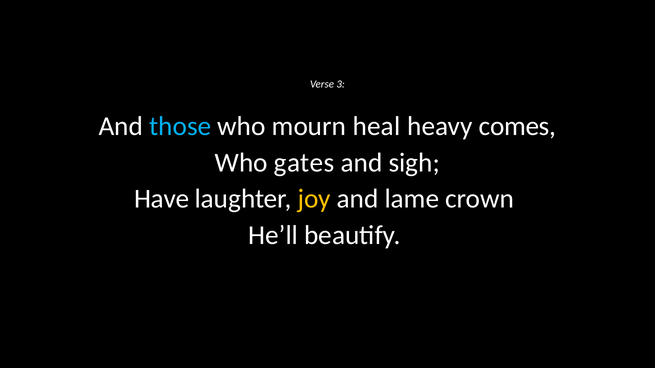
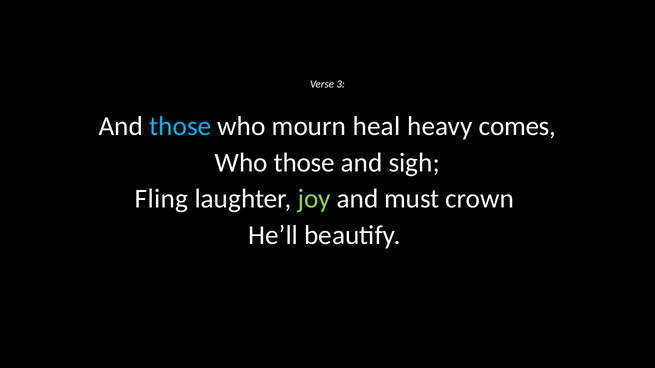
Who gates: gates -> those
Have: Have -> Fling
joy colour: yellow -> light green
lame: lame -> must
